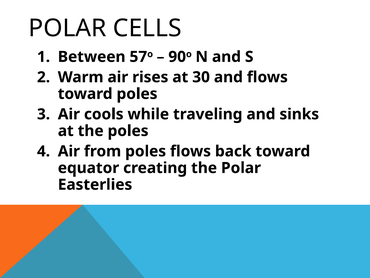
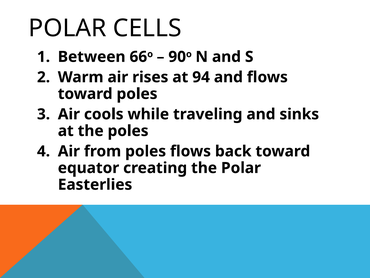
57: 57 -> 66
30: 30 -> 94
